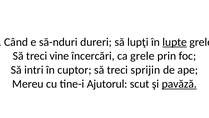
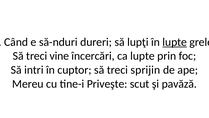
ca grele: grele -> lupte
Ajutorul: Ajutorul -> Priveşte
pavăză underline: present -> none
